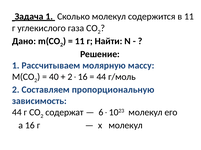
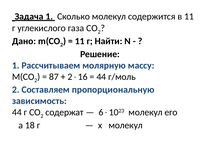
40: 40 -> 87
16: 16 -> 18
